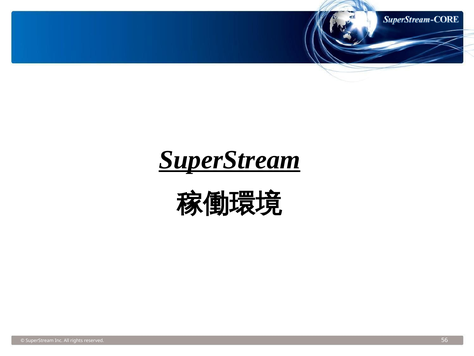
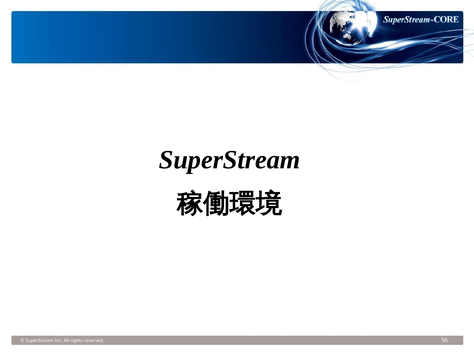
SuperStream at (230, 160) underline: present -> none
